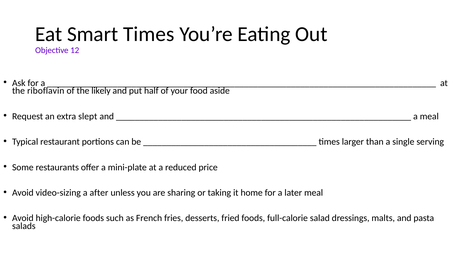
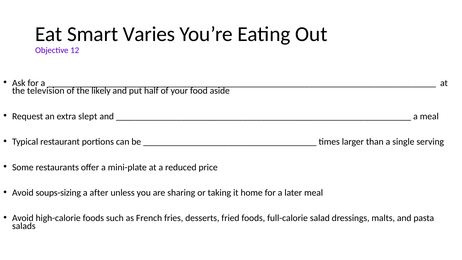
Smart Times: Times -> Varies
riboflavin: riboflavin -> television
video-sizing: video-sizing -> soups-sizing
